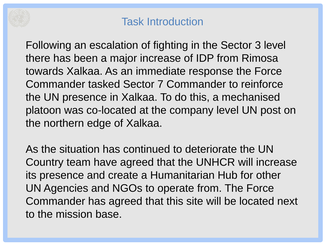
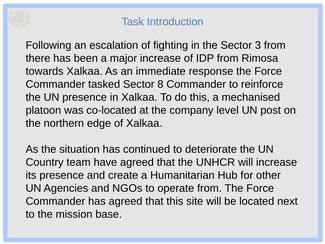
3 level: level -> from
7: 7 -> 8
